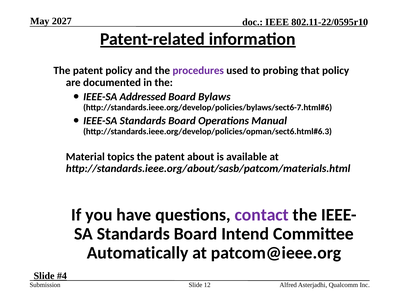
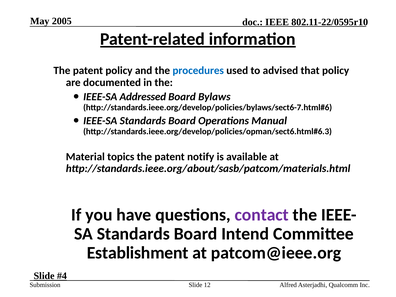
2027: 2027 -> 2005
procedures colour: purple -> blue
probing: probing -> advised
about: about -> notify
Automatically: Automatically -> Establishment
